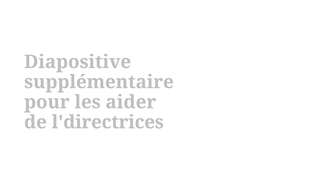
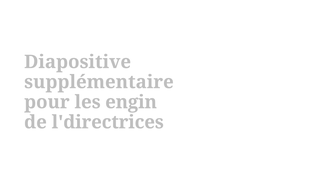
aider: aider -> engin
